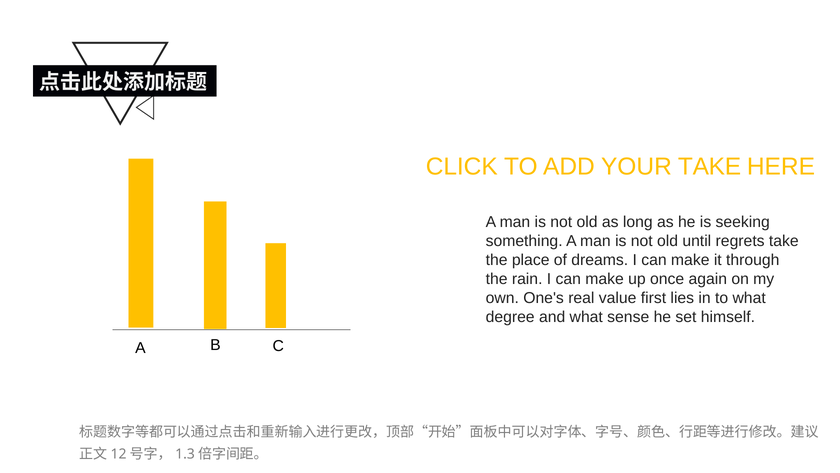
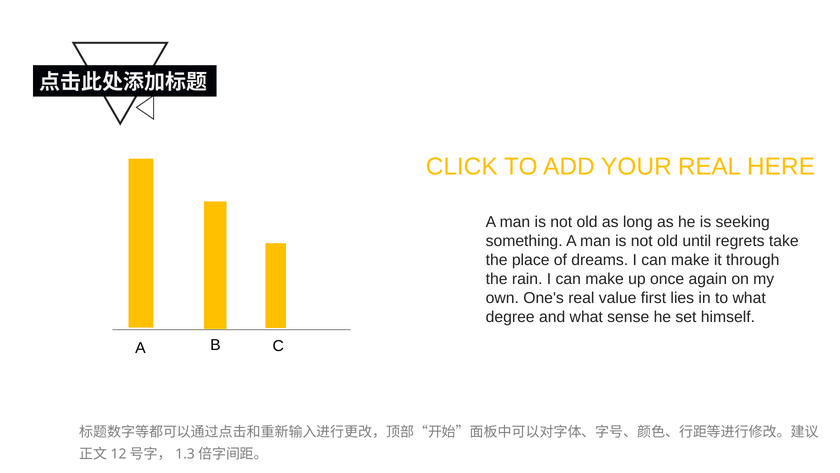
YOUR TAKE: TAKE -> REAL
